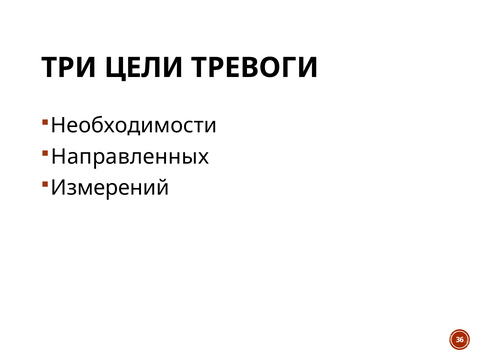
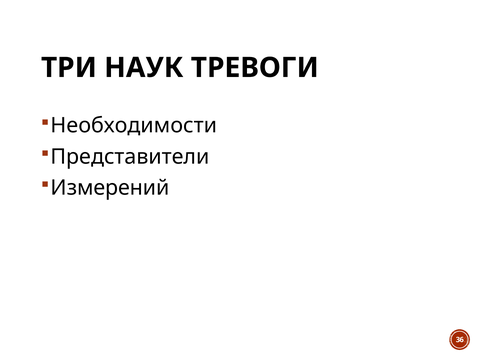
ЦЕЛИ: ЦЕЛИ -> НАУК
Направленных: Направленных -> Представители
